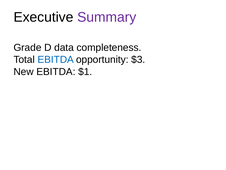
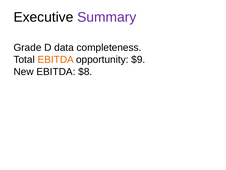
EBITDA at (56, 59) colour: blue -> orange
$3: $3 -> $9
$1: $1 -> $8
